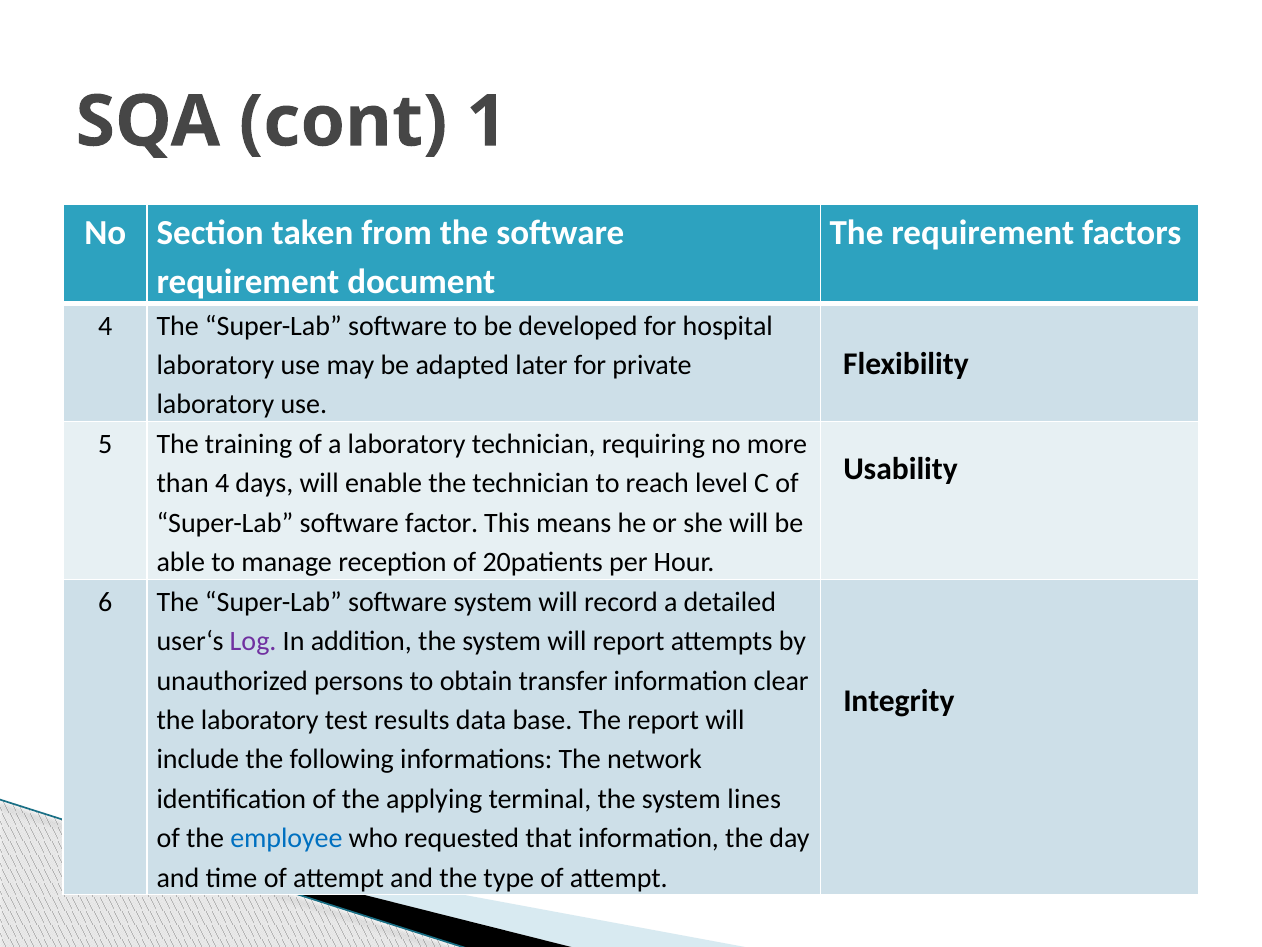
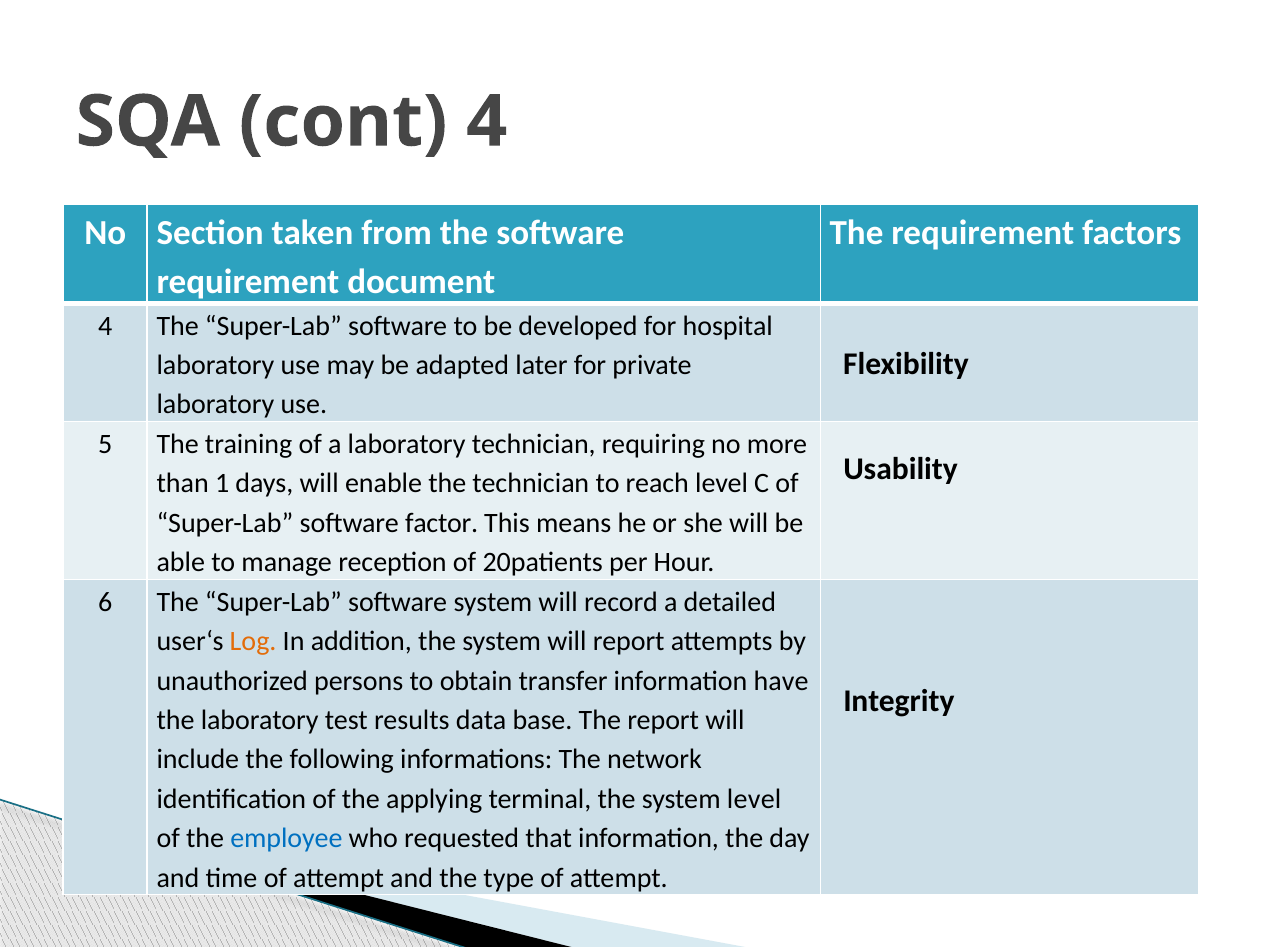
cont 1: 1 -> 4
than 4: 4 -> 1
Log colour: purple -> orange
clear: clear -> have
system lines: lines -> level
